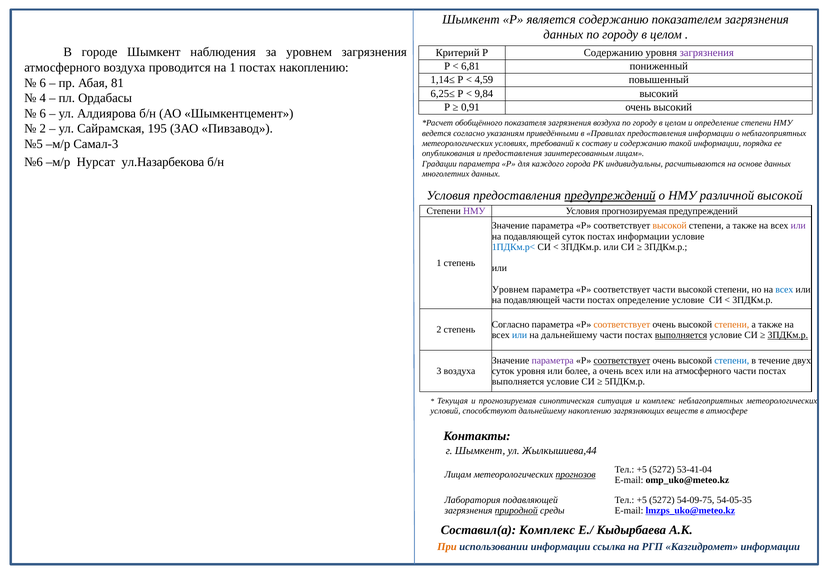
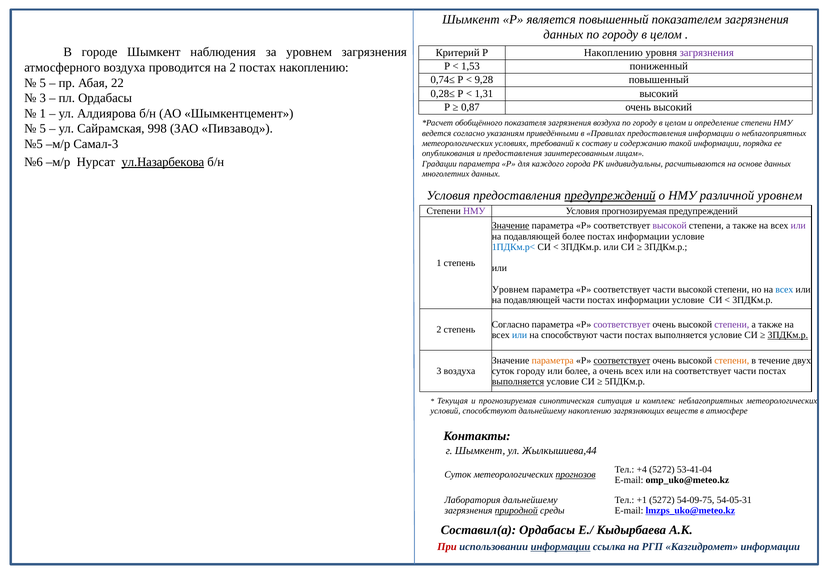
является содержанию: содержанию -> повышенный
Р Содержанию: Содержанию -> Накоплению
6,81: 6,81 -> 1,53
на 1: 1 -> 2
1,14≤: 1,14≤ -> 0,74≤
4,59: 4,59 -> 9,28
6 at (43, 83): 6 -> 5
81: 81 -> 22
6,25≤: 6,25≤ -> 0,28≤
9,84: 9,84 -> 1,31
4 at (43, 98): 4 -> 3
0,91: 0,91 -> 0,87
6 at (43, 113): 6 -> 1
2 at (43, 129): 2 -> 5
195: 195 -> 998
ул.Назарбекова underline: none -> present
различной высокой: высокой -> уровнем
Значение at (511, 226) underline: none -> present
высокой at (670, 226) colour: orange -> purple
подавляющей суток: суток -> более
части постах определение: определение -> информации
соответствует at (622, 324) colour: orange -> purple
степени at (732, 324) colour: orange -> purple
на дальнейшему: дальнейшему -> способствуют
выполняется at (681, 335) underline: present -> none
параметра at (553, 361) colour: purple -> orange
степени at (732, 361) colour: blue -> orange
суток уровня: уровня -> городу
на атмосферного: атмосферного -> соответствует
выполняется at (518, 382) underline: none -> present
+5 at (642, 469): +5 -> +4
Лицам at (458, 475): Лицам -> Суток
Лаборатория подавляющей: подавляющей -> дальнейшему
+5 at (642, 500): +5 -> +1
54-05-35: 54-05-35 -> 54-05-31
Составил(а Комплекс: Комплекс -> Ордабасы
При colour: orange -> red
информации at (561, 547) underline: none -> present
